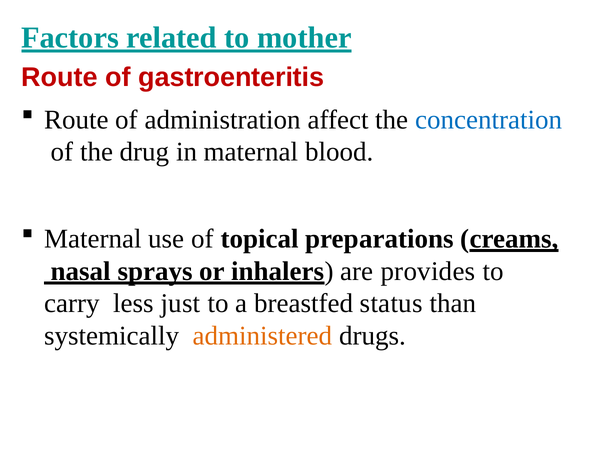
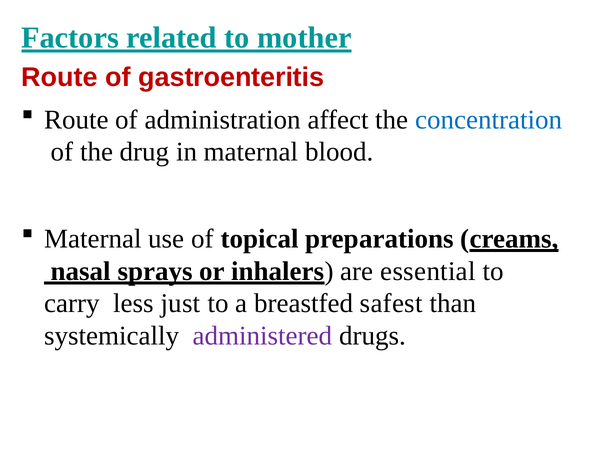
provides: provides -> essential
status: status -> safest
administered colour: orange -> purple
